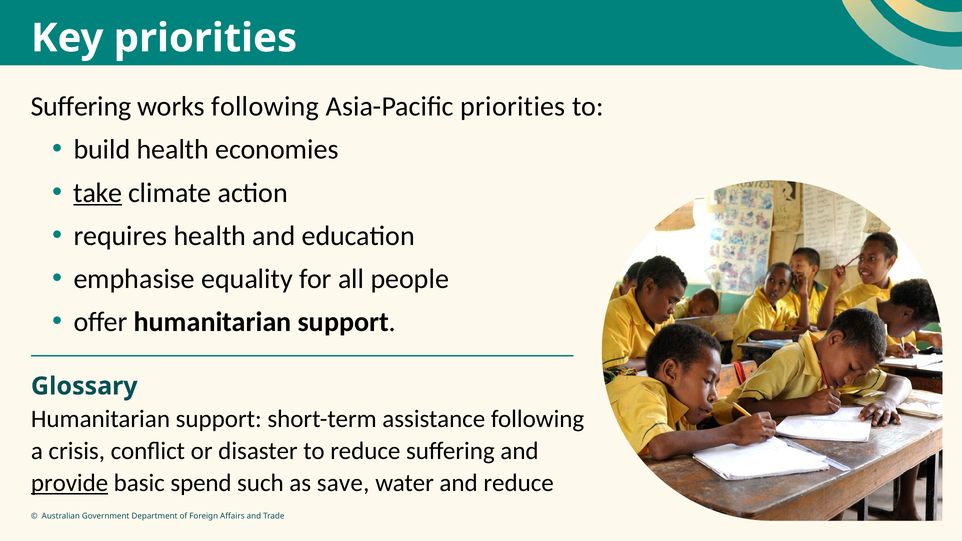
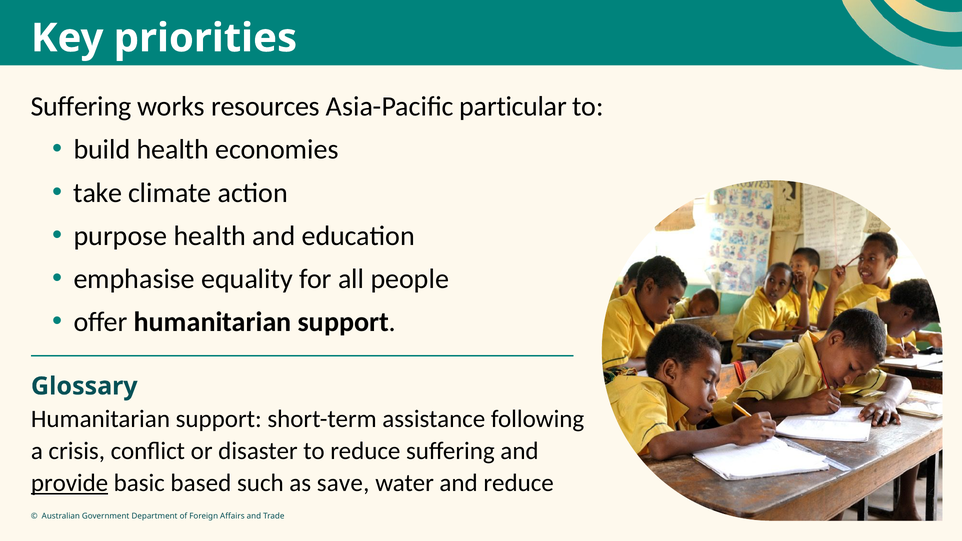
works following: following -> resources
Asia-Pacific priorities: priorities -> particular
take underline: present -> none
requires: requires -> purpose
spend: spend -> based
